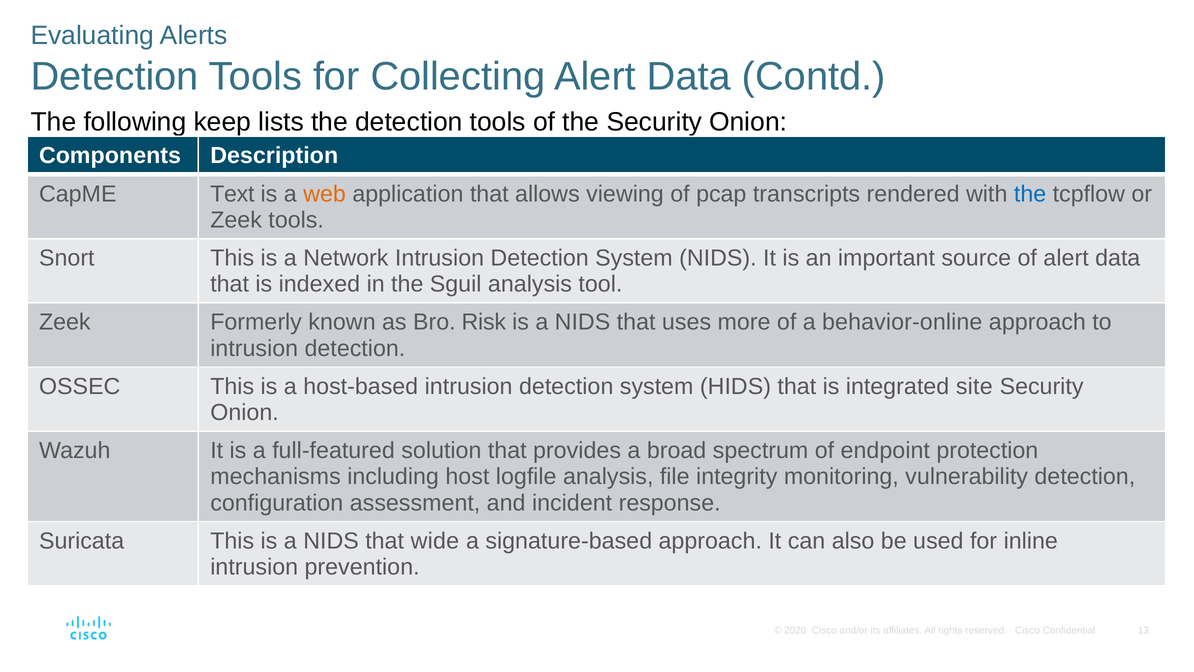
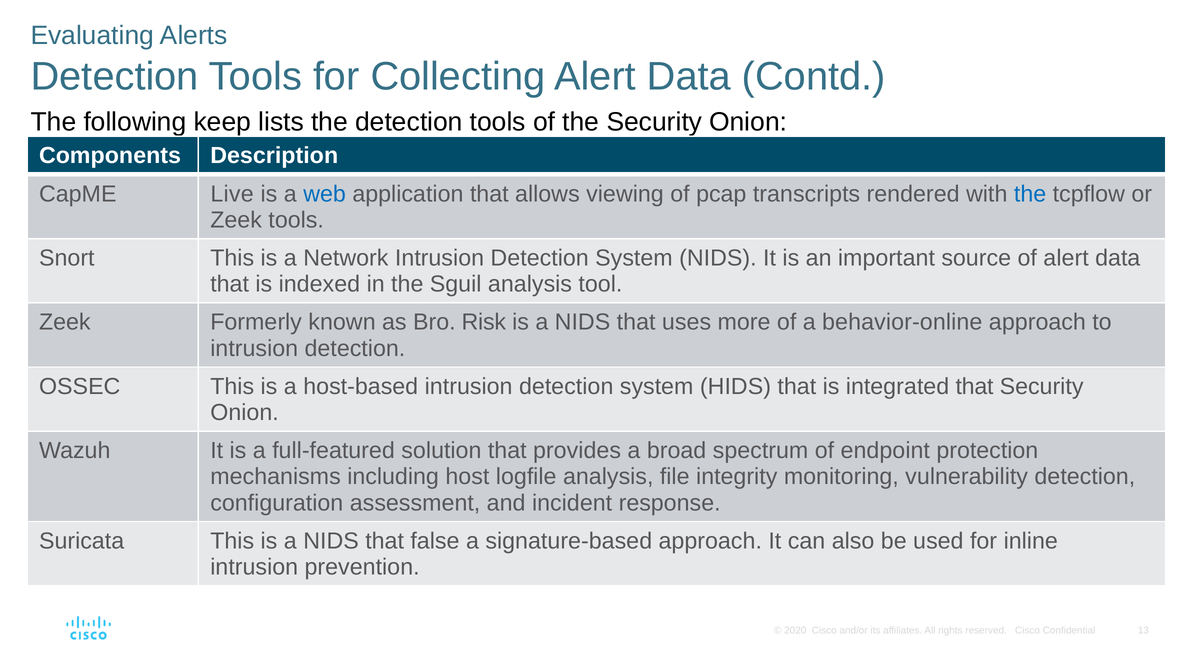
Text: Text -> Live
web colour: orange -> blue
integrated site: site -> that
wide: wide -> false
